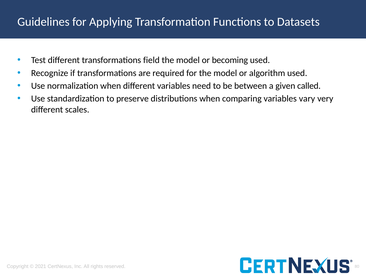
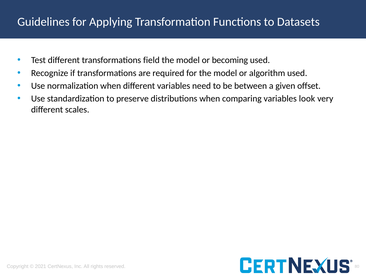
called: called -> offset
vary: vary -> look
